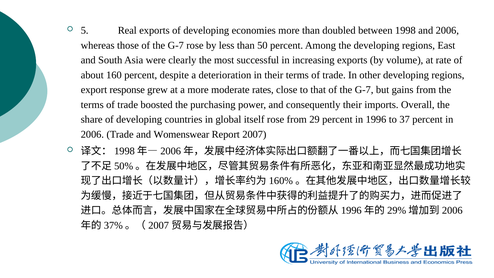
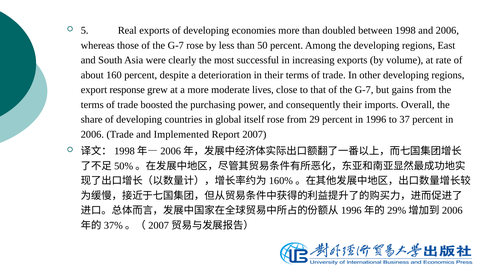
rates: rates -> lives
Womenswear: Womenswear -> Implemented
